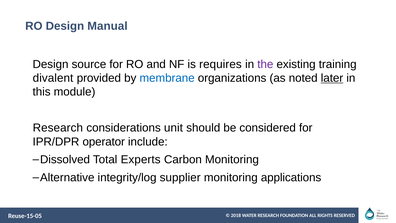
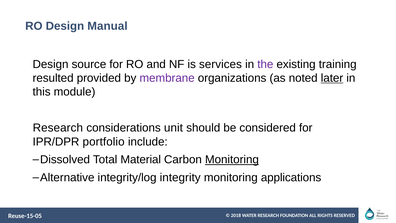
requires: requires -> services
divalent: divalent -> resulted
membrane colour: blue -> purple
operator: operator -> portfolio
Experts: Experts -> Material
Monitoring at (232, 159) underline: none -> present
supplier: supplier -> integrity
